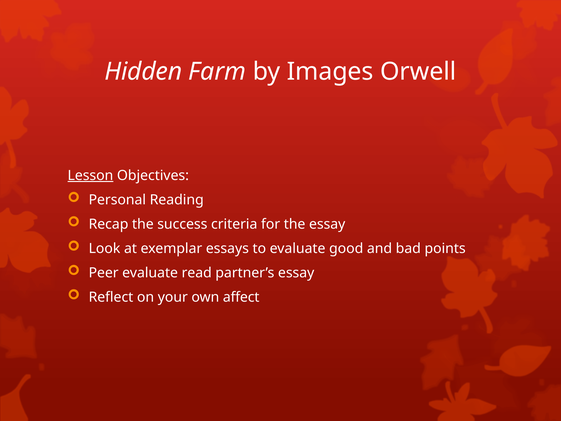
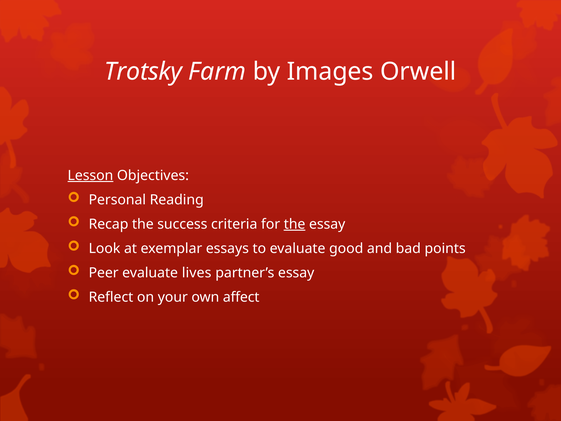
Hidden: Hidden -> Trotsky
the at (295, 224) underline: none -> present
read: read -> lives
